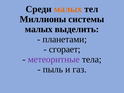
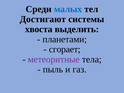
малых at (68, 9) colour: orange -> blue
Миллионы: Миллионы -> Достигают
малых at (39, 29): малых -> хвоста
